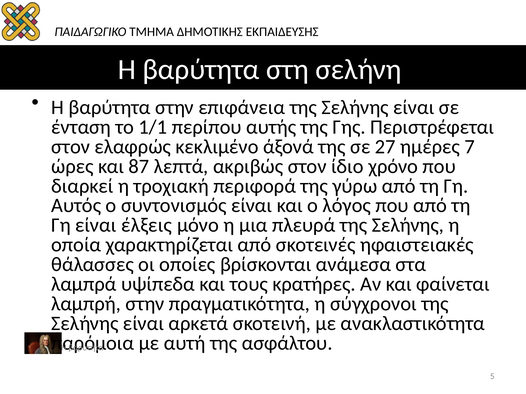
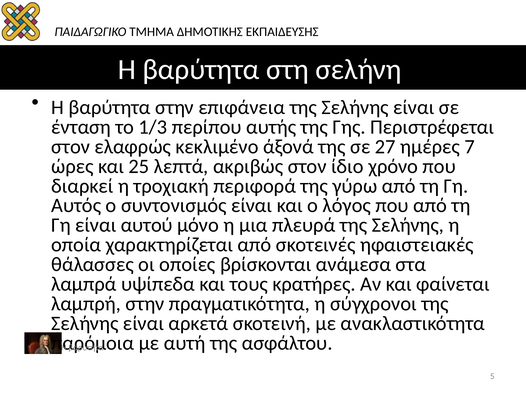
1/1: 1/1 -> 1/3
87: 87 -> 25
έλξεις: έλξεις -> αυτού
